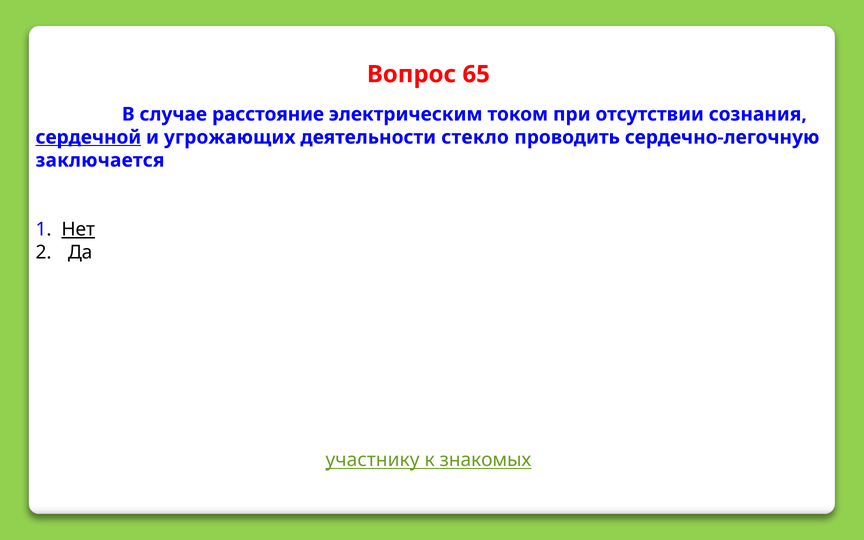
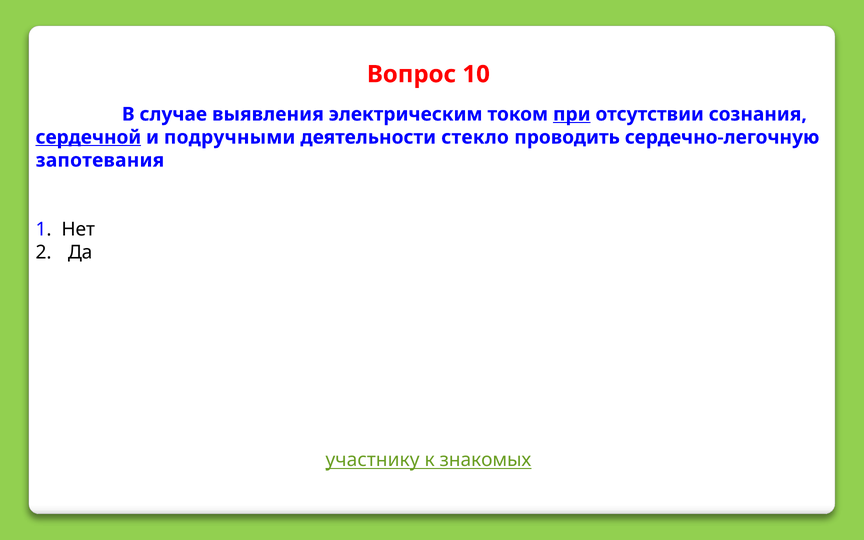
65: 65 -> 10
расстояние: расстояние -> выявления
при underline: none -> present
угрожающих: угрожающих -> подручными
заключается: заключается -> запотевания
Нет underline: present -> none
